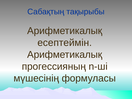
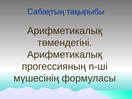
есептеймін: есептеймін -> төмендегіні
